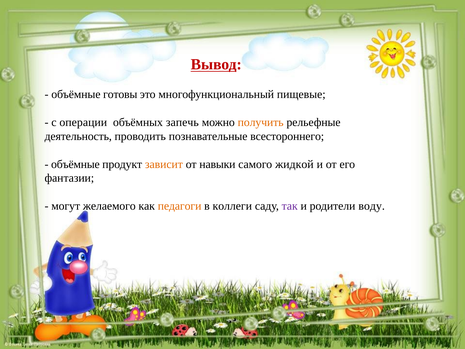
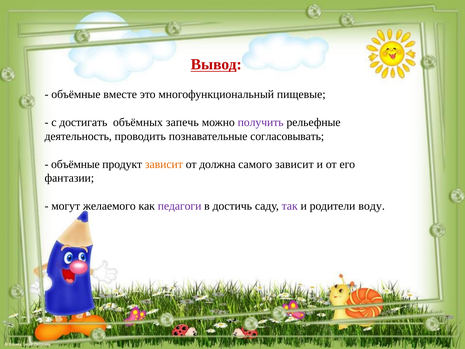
готовы: готовы -> вместе
операции: операции -> достигать
получить colour: orange -> purple
всестороннего: всестороннего -> согласовывать
навыки: навыки -> должна
самого жидкой: жидкой -> зависит
педагоги colour: orange -> purple
коллеги: коллеги -> достичь
